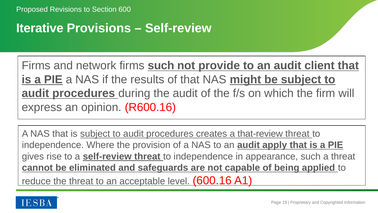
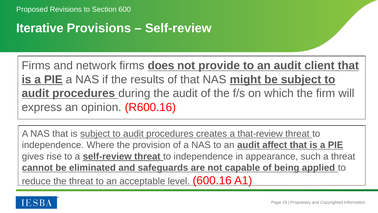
firms such: such -> does
apply: apply -> affect
